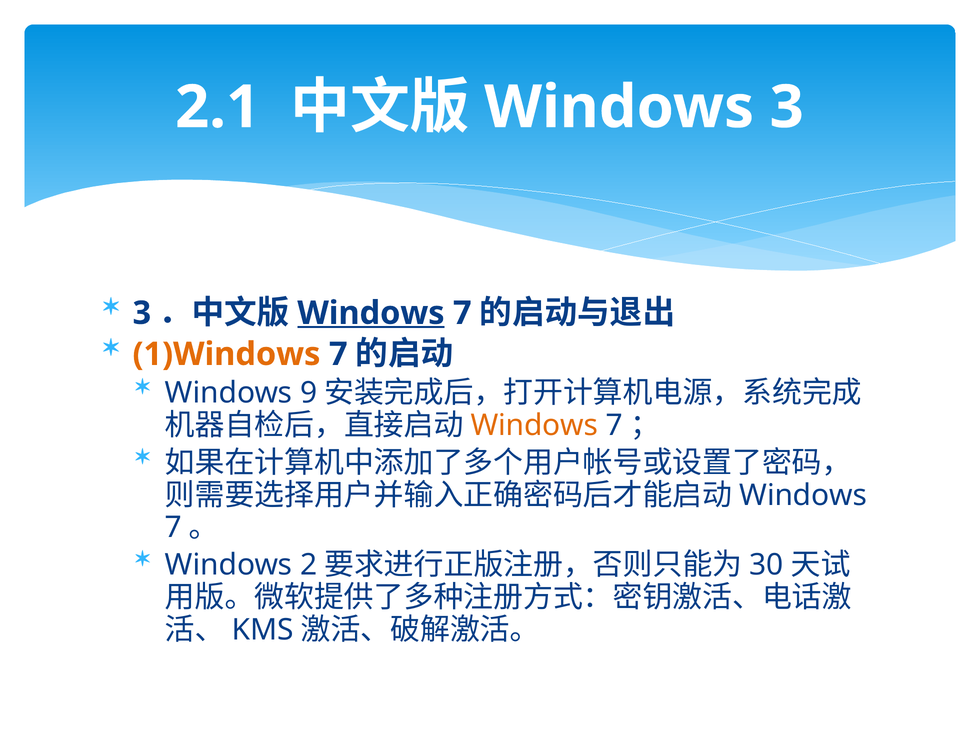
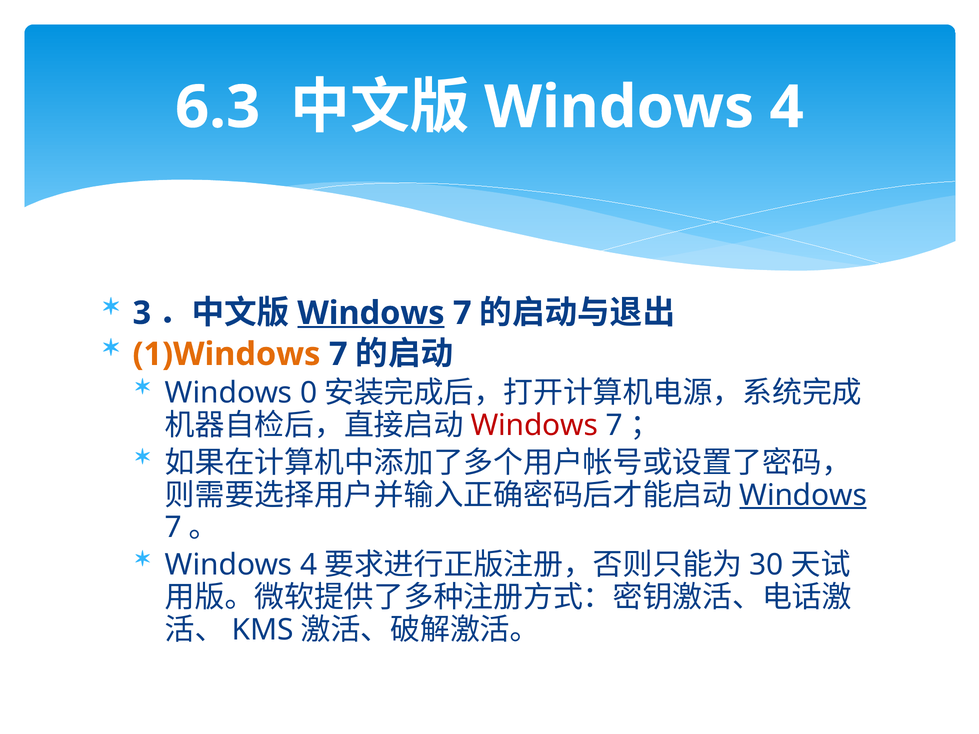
2.1: 2.1 -> 6.3
3 at (787, 107): 3 -> 4
9: 9 -> 0
Windows at (534, 425) colour: orange -> red
Windows at (803, 495) underline: none -> present
2 at (309, 565): 2 -> 4
